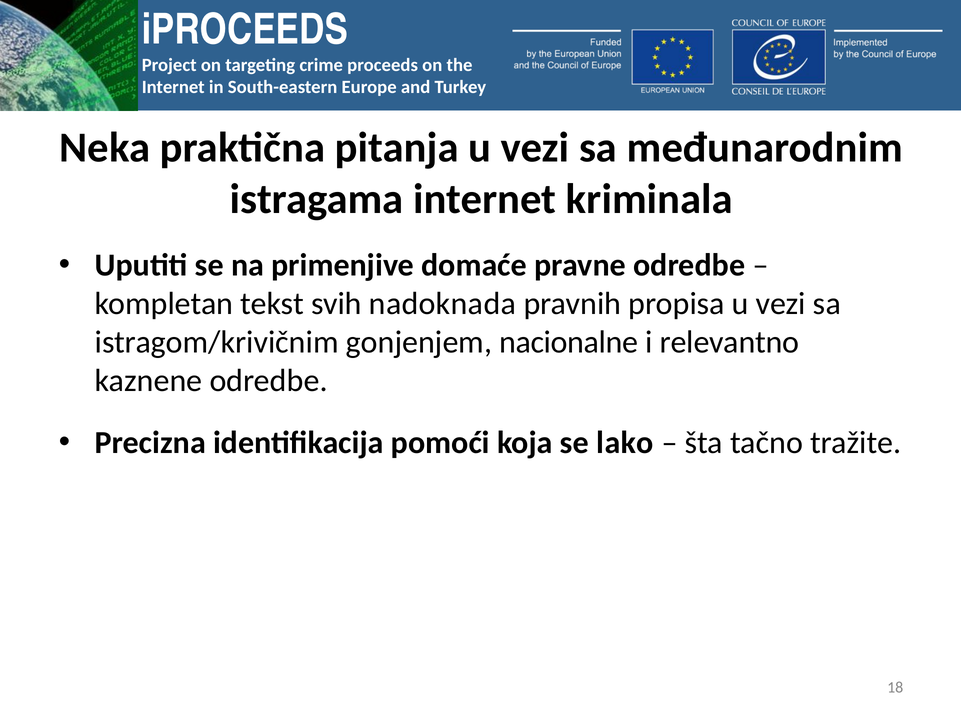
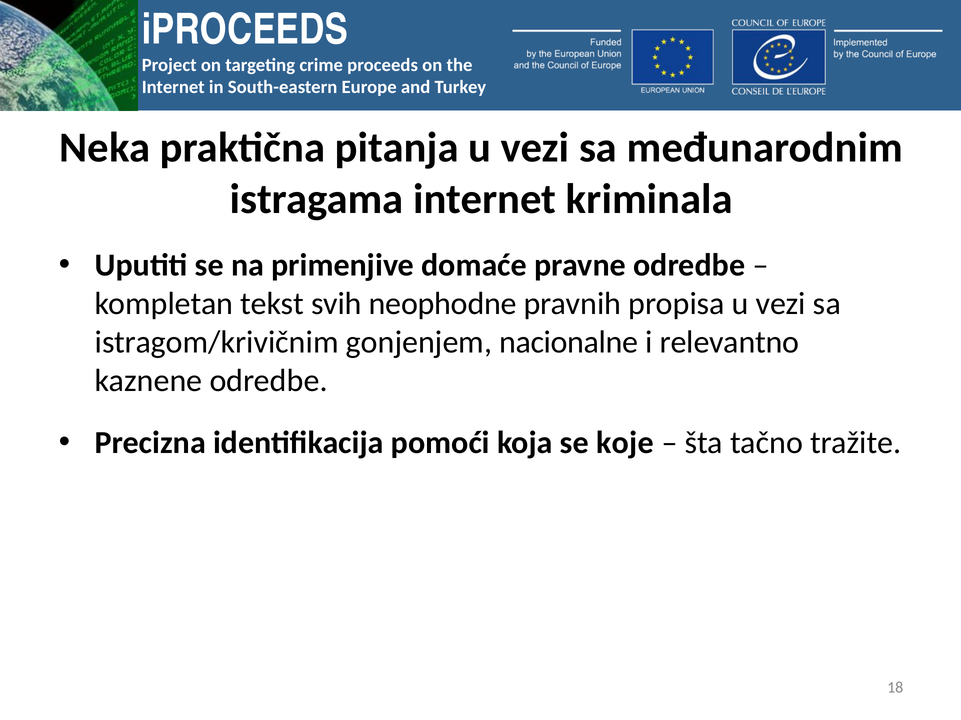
nadoknada: nadoknada -> neophodne
lako: lako -> koje
